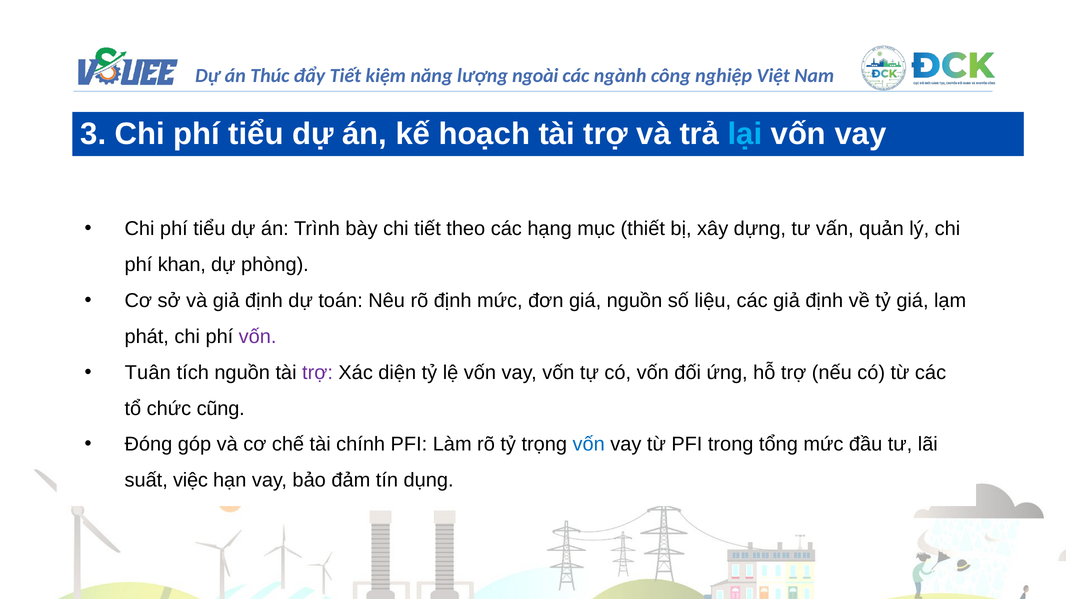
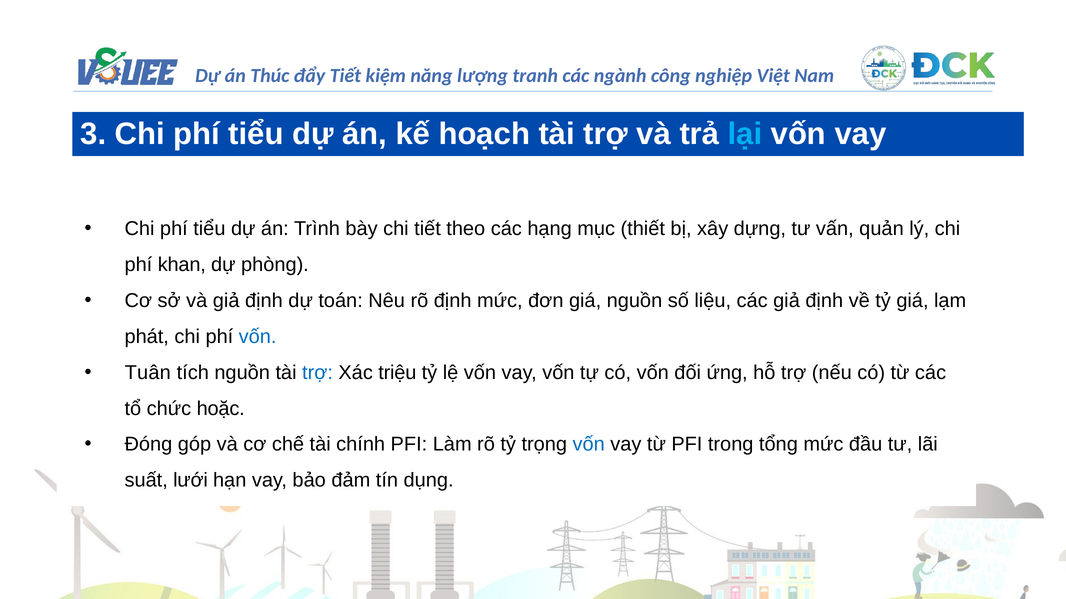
ngoài: ngoài -> tranh
vốn at (258, 337) colour: purple -> blue
trợ at (318, 373) colour: purple -> blue
diện: diện -> triệu
cũng: cũng -> hoặc
việc: việc -> lưới
